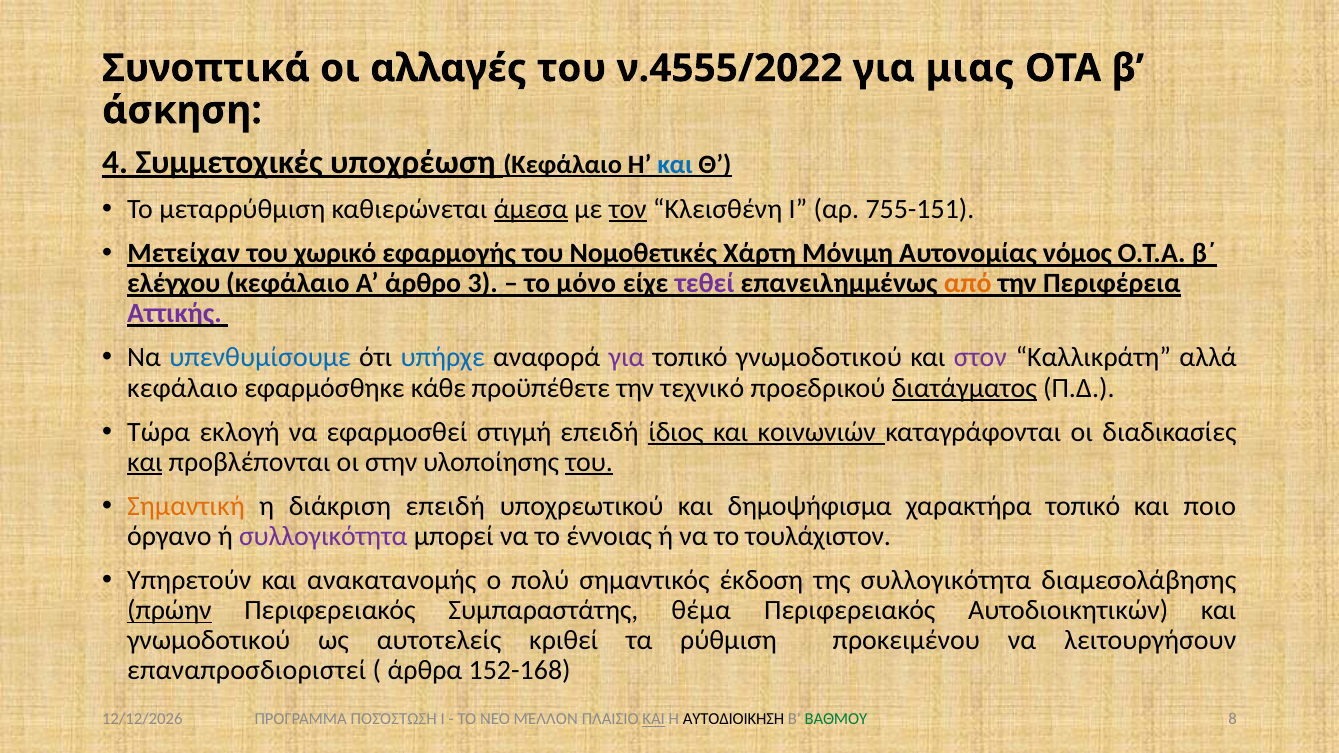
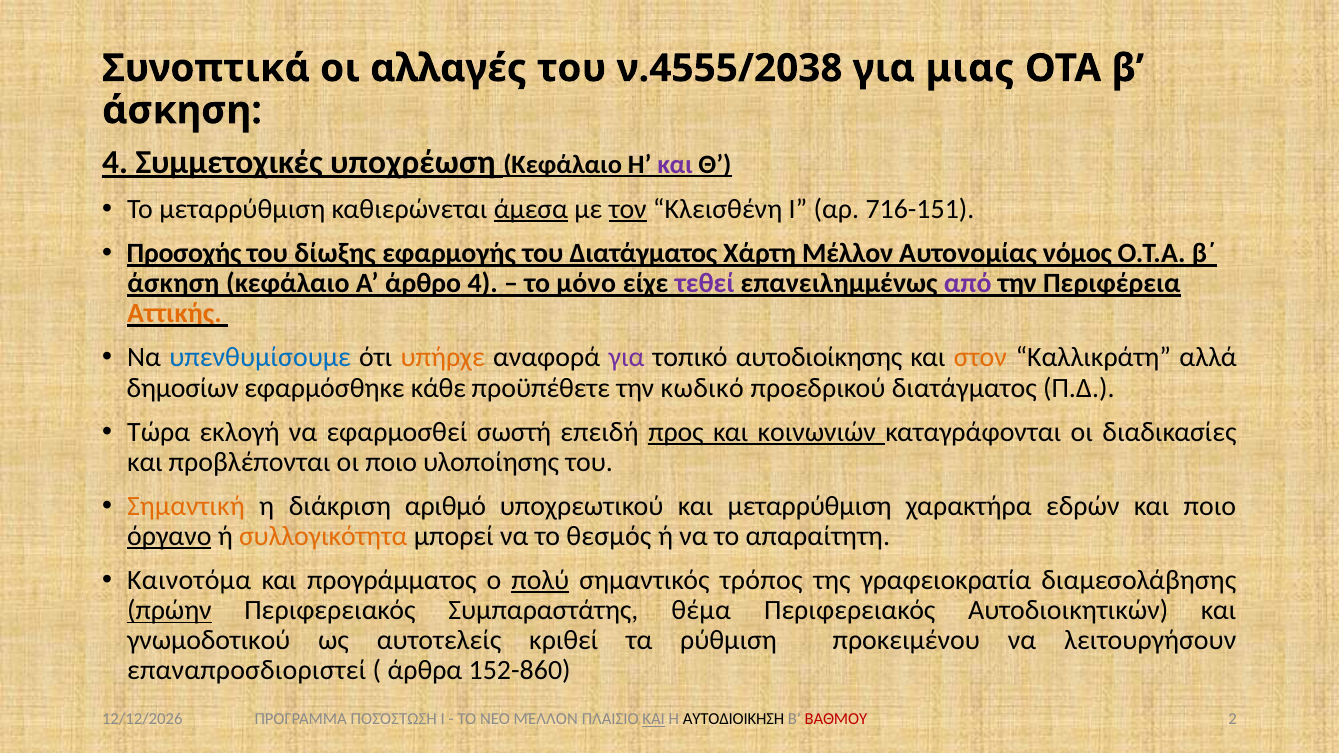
ν.4555/2022: ν.4555/2022 -> ν.4555/2038
και at (675, 165) colour: blue -> purple
755-151: 755-151 -> 716-151
Μετείχαν: Μετείχαν -> Προσοχής
χωρικό: χωρικό -> δίωξης
του Νομοθετικές: Νομοθετικές -> Διατάγματος
Χάρτη Μόνιμη: Μόνιμη -> Μέλλον
ελέγχου at (174, 284): ελέγχου -> άσκηση
άρθρο 3: 3 -> 4
από colour: orange -> purple
Αττικής colour: purple -> orange
υπήρχε colour: blue -> orange
τοπικό γνωμοδοτικού: γνωμοδοτικού -> αυτοδιοίκησης
στον colour: purple -> orange
κεφάλαιο at (183, 388): κεφάλαιο -> δημοσίων
τεχνικό: τεχνικό -> κωδικό
διατάγματος at (964, 388) underline: present -> none
στιγμή: στιγμή -> σωστή
ίδιος: ίδιος -> προς
και at (145, 462) underline: present -> none
οι στην: στην -> ποιο
του at (589, 462) underline: present -> none
διάκριση επειδή: επειδή -> αριθμό
και δημοψήφισμα: δημοψήφισμα -> μεταρρύθμιση
χαρακτήρα τοπικό: τοπικό -> εδρών
όργανο underline: none -> present
συλλογικότητα at (323, 536) colour: purple -> orange
έννοιας: έννοιας -> θεσμός
τουλάχιστον: τουλάχιστον -> απαραίτητη
Υπηρετούν: Υπηρετούν -> Καινοτόμα
ανακατανομής: ανακατανομής -> προγράμματος
πολύ underline: none -> present
έκδοση: έκδοση -> τρόπος
της συλλογικότητα: συλλογικότητα -> γραφειοκρατία
152-168: 152-168 -> 152-860
8: 8 -> 2
ΒΑΘΜΟΥ colour: green -> red
